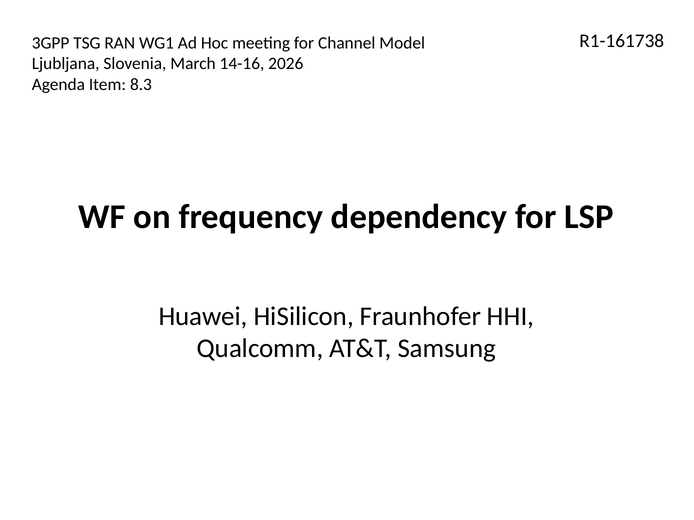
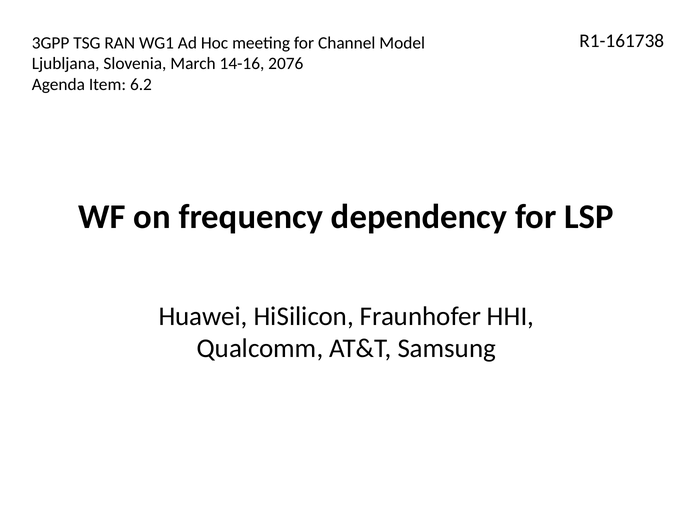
2026: 2026 -> 2076
8.3: 8.3 -> 6.2
